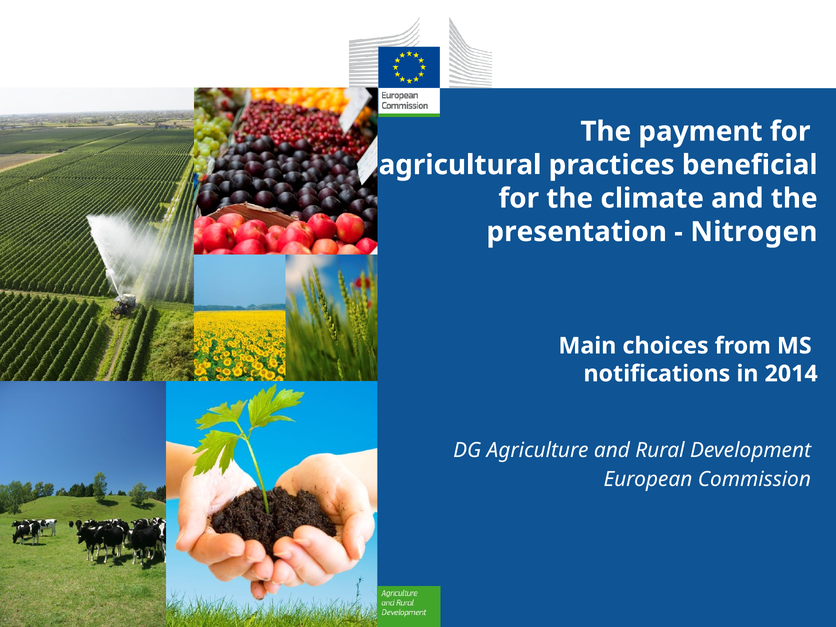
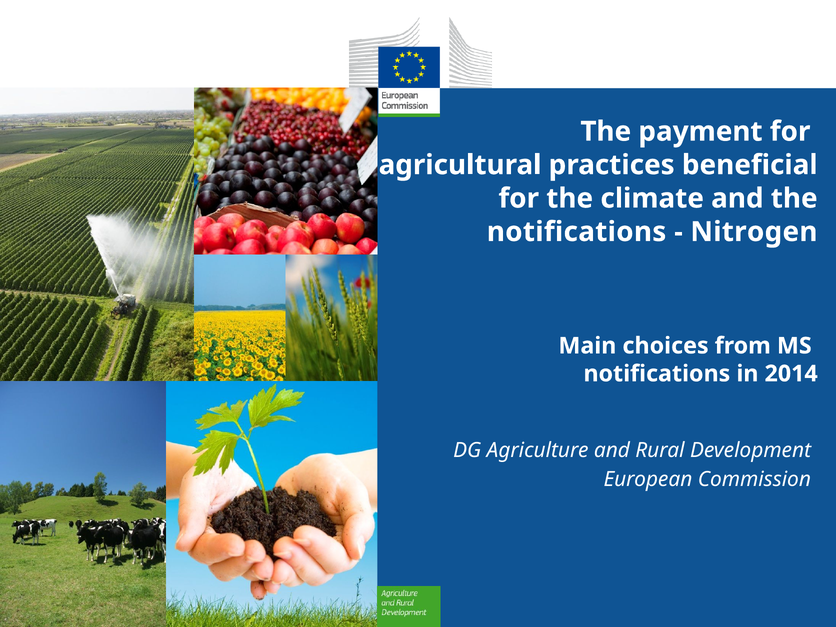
presentation at (577, 232): presentation -> notifications
